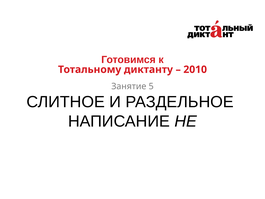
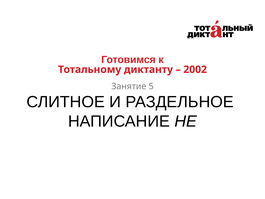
2010: 2010 -> 2002
